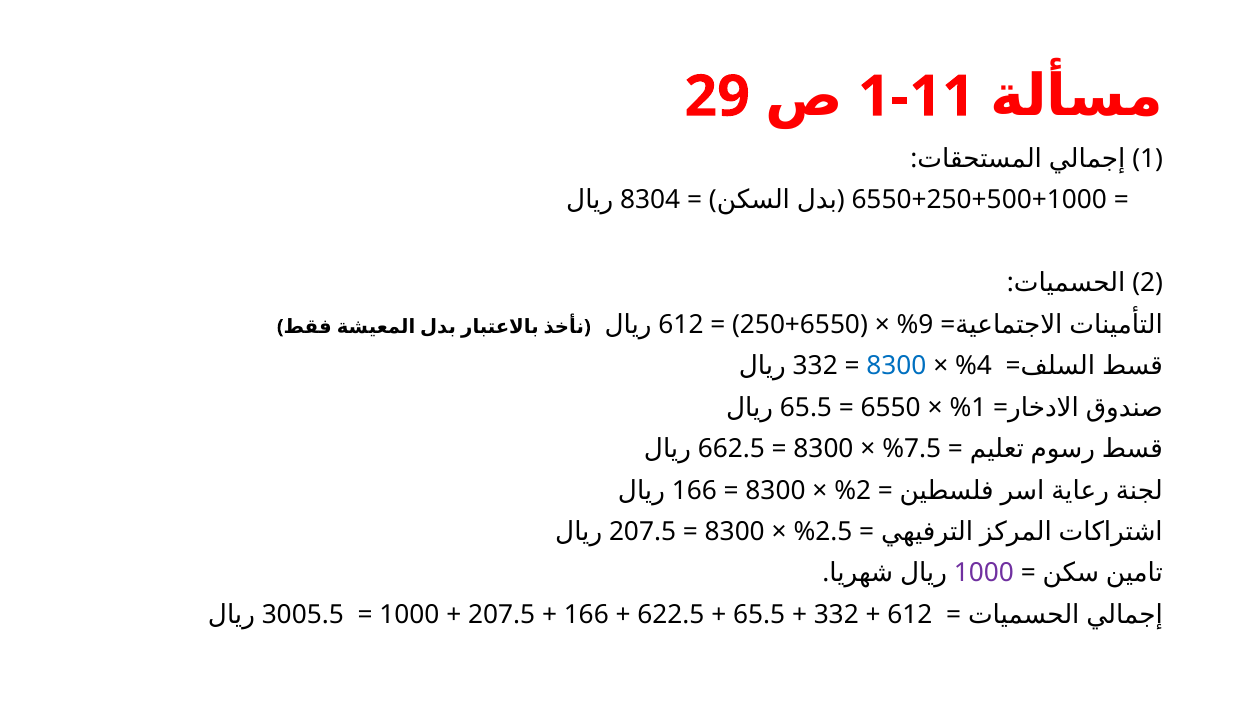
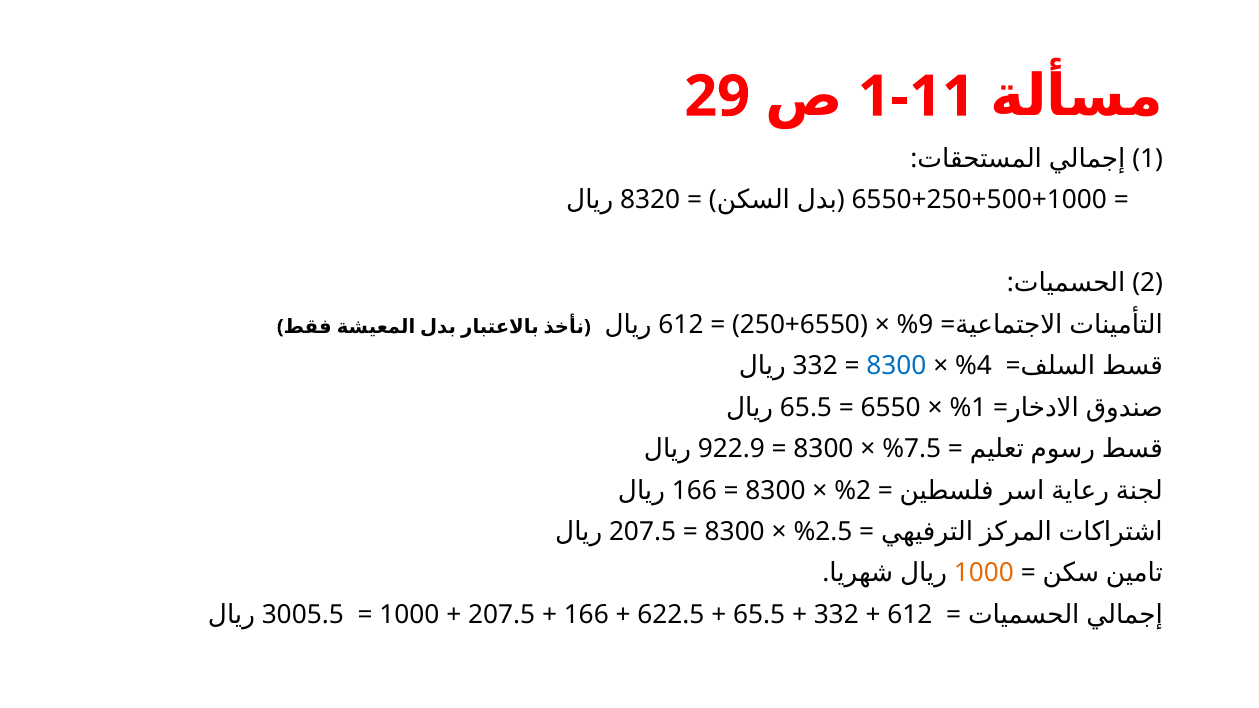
8304: 8304 -> 8320
662.5: 662.5 -> 922.9
1000 at (984, 573) colour: purple -> orange
